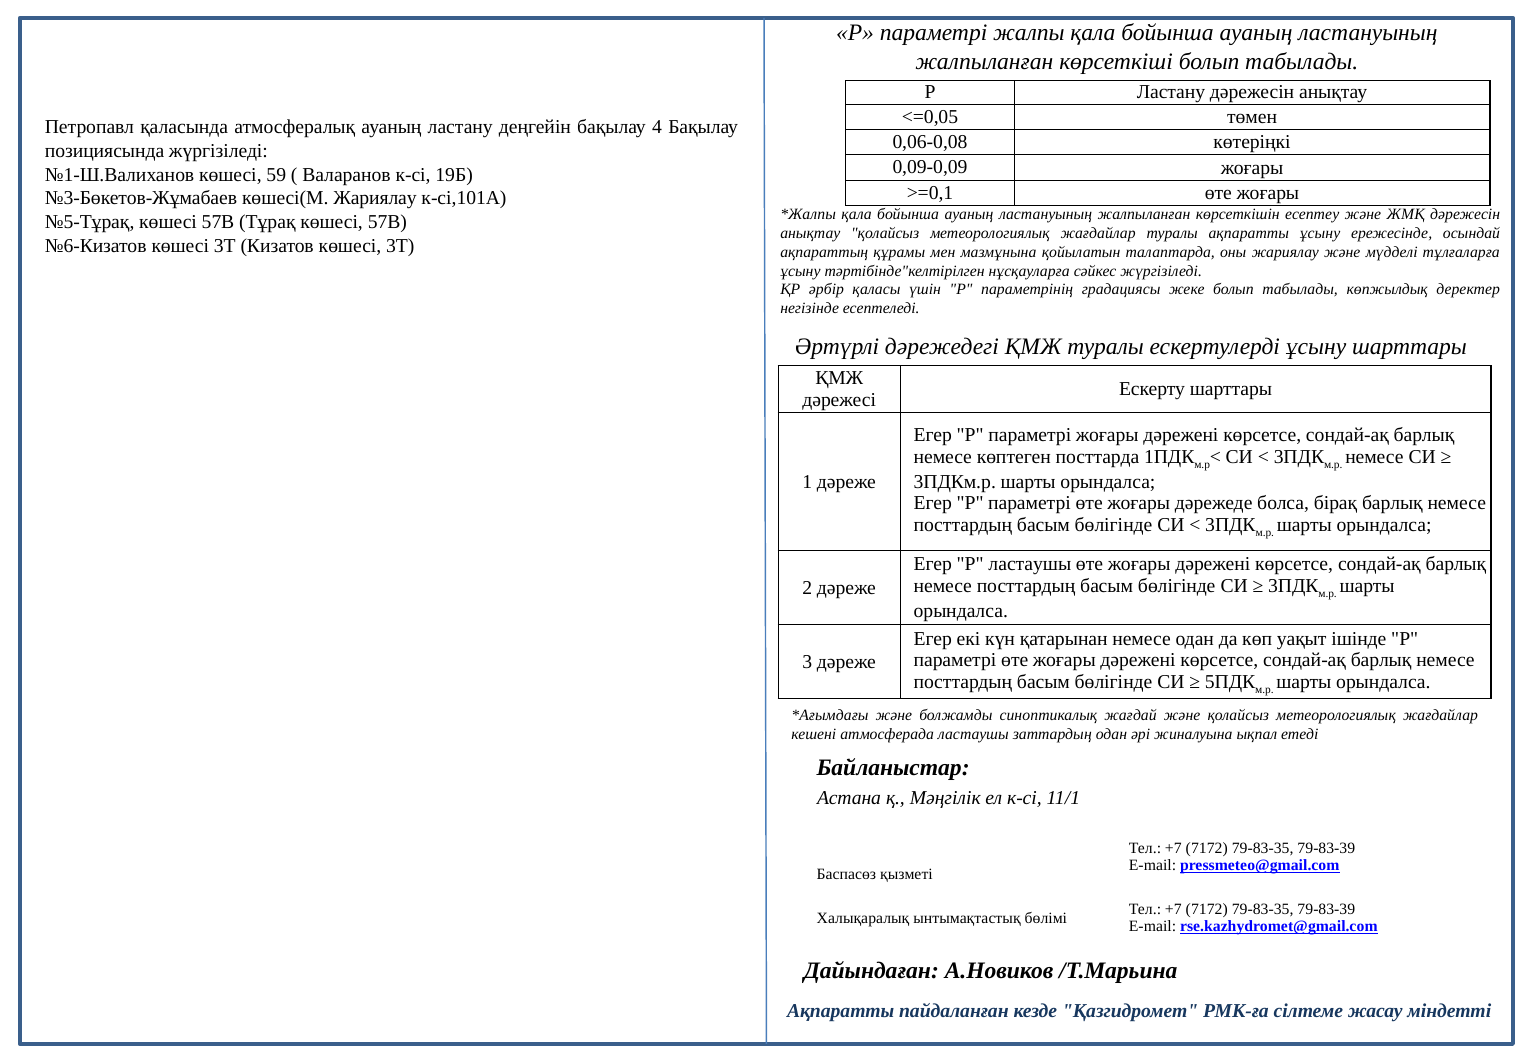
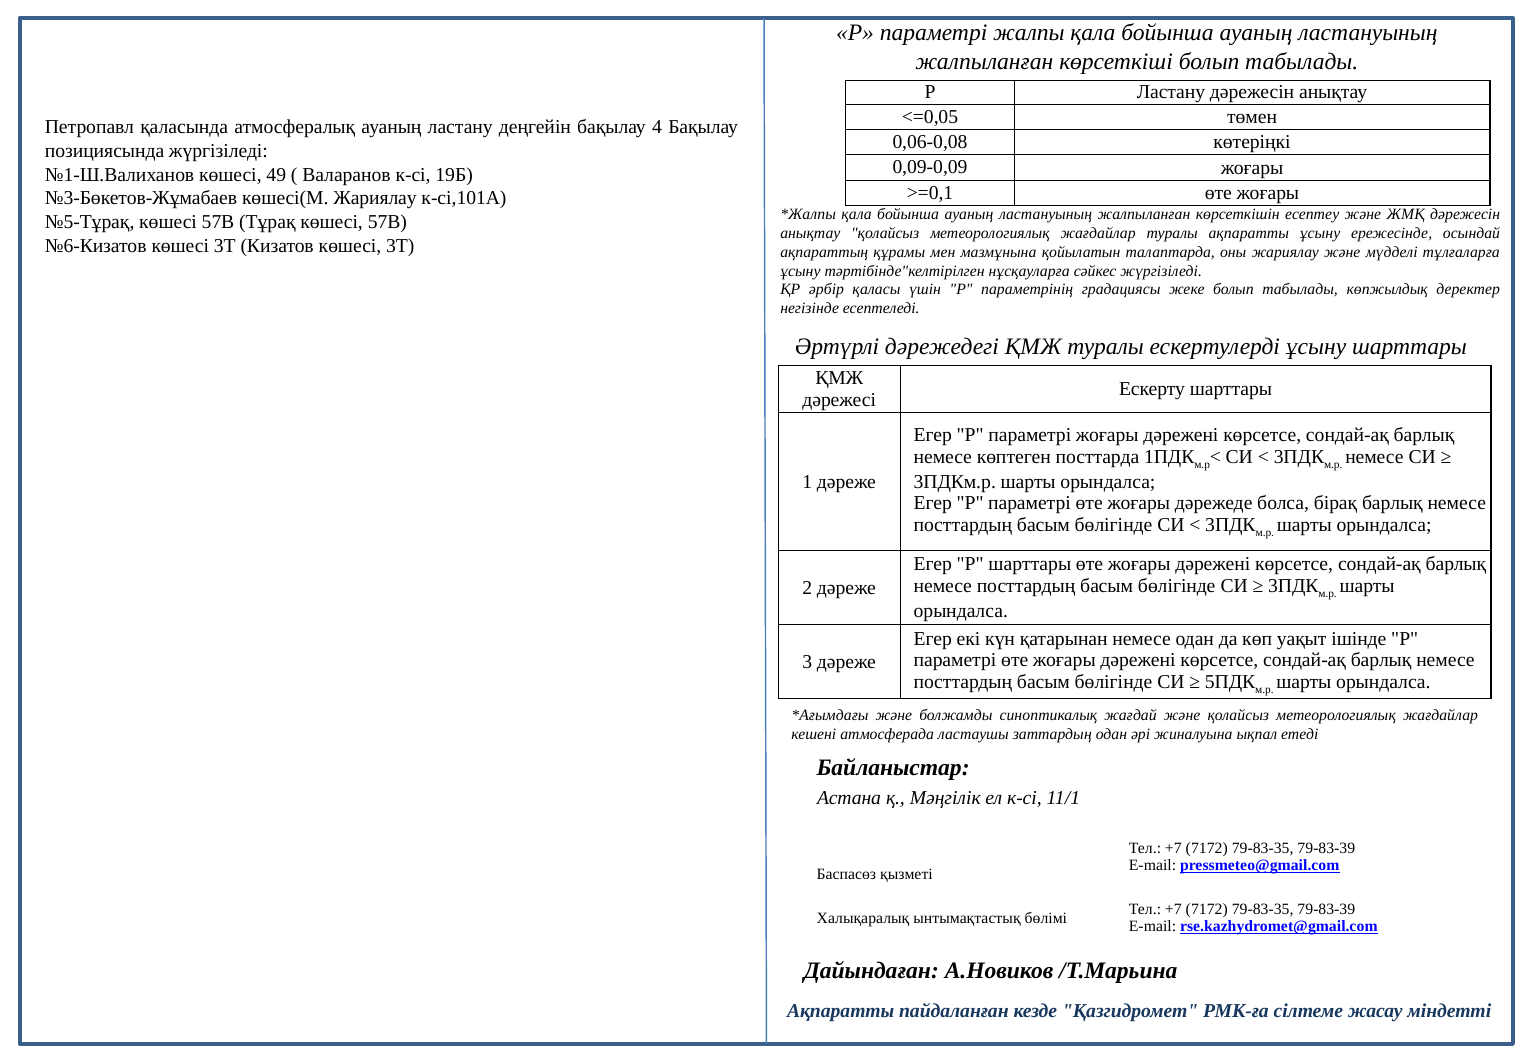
59: 59 -> 49
Р ластаушы: ластаушы -> шарттары
